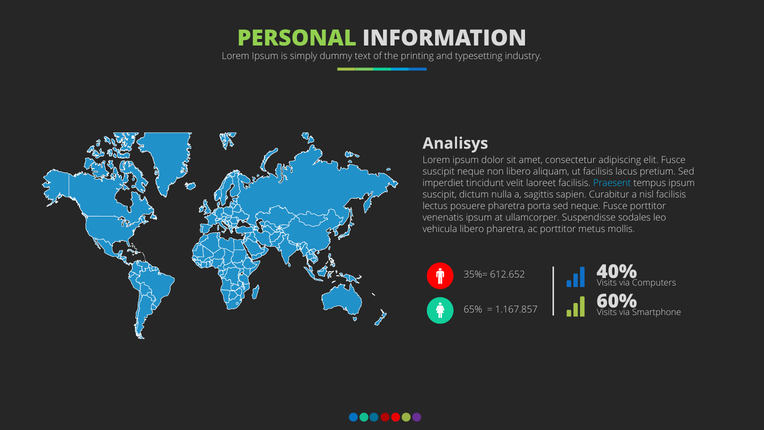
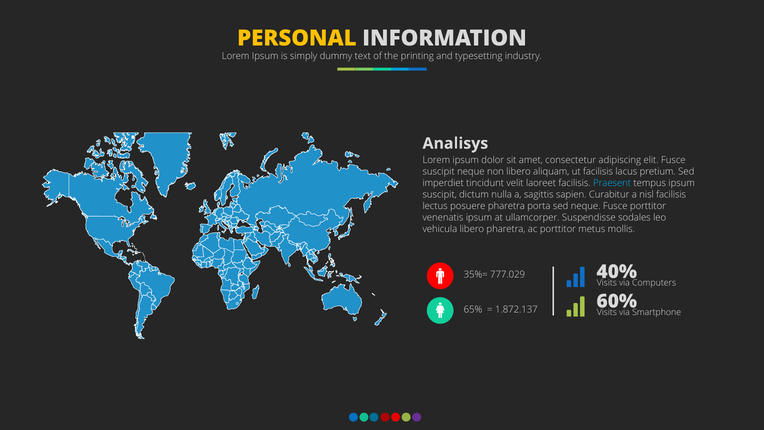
PERSONAL colour: light green -> yellow
612.652: 612.652 -> 777.029
1.167.857: 1.167.857 -> 1.872.137
